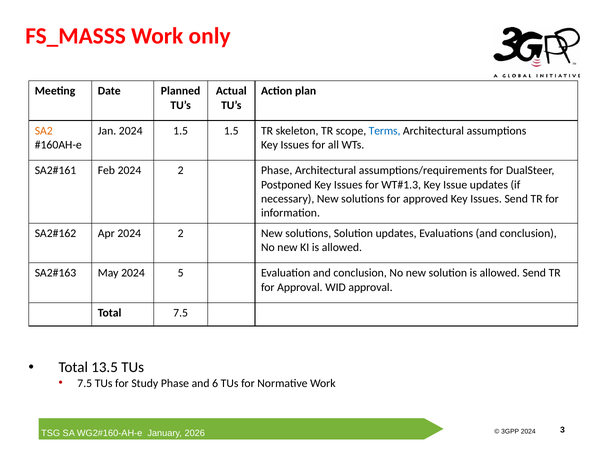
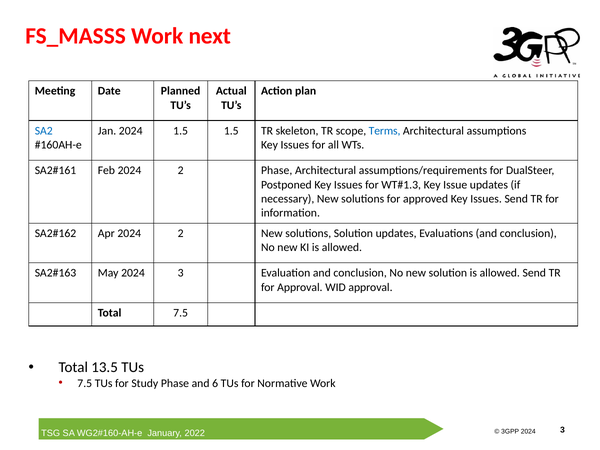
only: only -> next
SA2 colour: orange -> blue
2024 5: 5 -> 3
2026: 2026 -> 2022
